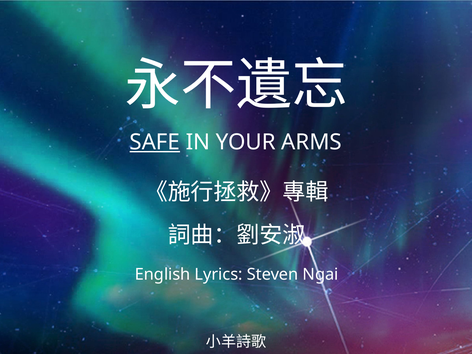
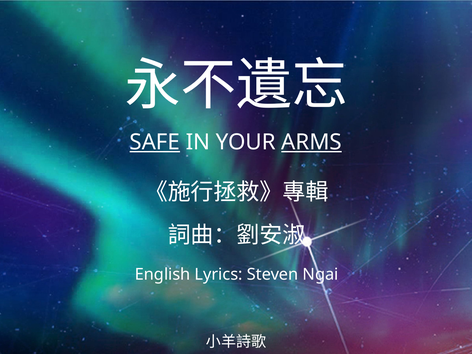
ARMS underline: none -> present
